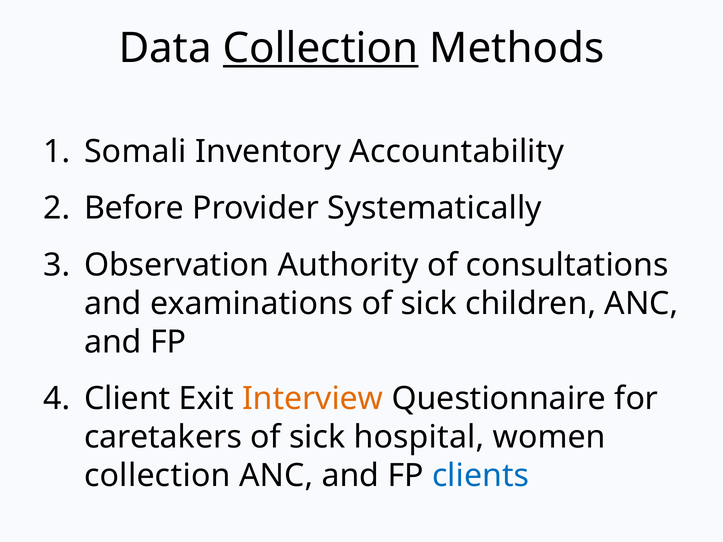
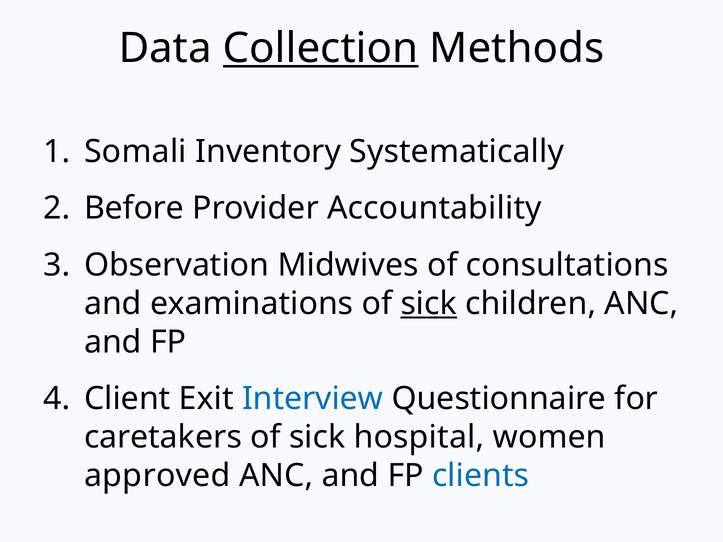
Accountability: Accountability -> Systematically
Systematically: Systematically -> Accountability
Authority: Authority -> Midwives
sick at (429, 304) underline: none -> present
Interview colour: orange -> blue
collection at (157, 476): collection -> approved
